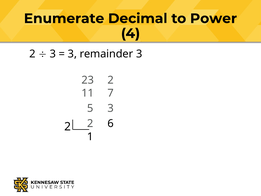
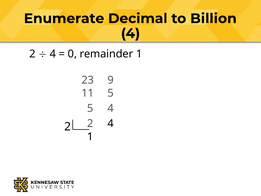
Power: Power -> Billion
3 at (53, 54): 3 -> 4
3 at (72, 54): 3 -> 0
remainder 3: 3 -> 1
23 2: 2 -> 9
11 7: 7 -> 5
5 3: 3 -> 4
2 6: 6 -> 4
